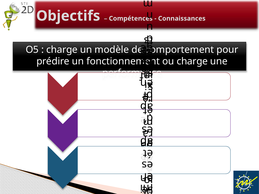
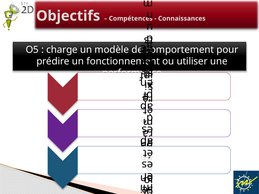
ou charge: charge -> utiliser
